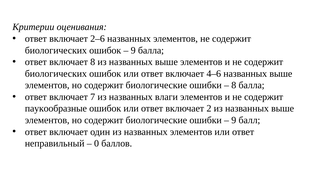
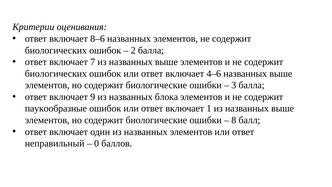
2–6: 2–6 -> 8–6
9 at (133, 50): 9 -> 2
включает 8: 8 -> 7
8 at (234, 85): 8 -> 3
7: 7 -> 9
влаги: влаги -> блока
2: 2 -> 1
9 at (234, 120): 9 -> 8
